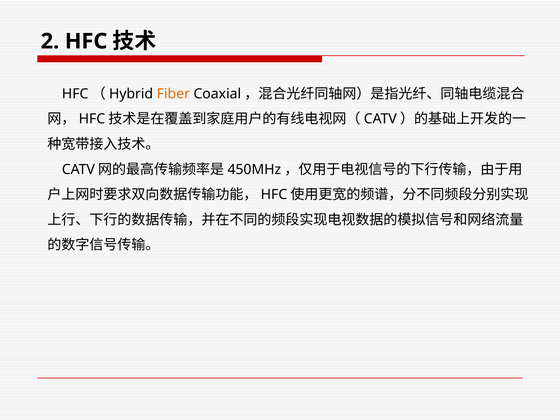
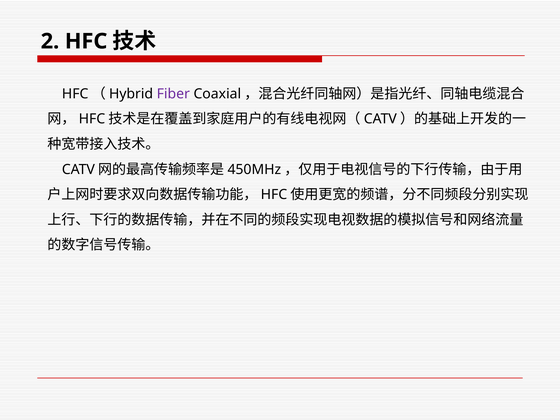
Fiber colour: orange -> purple
